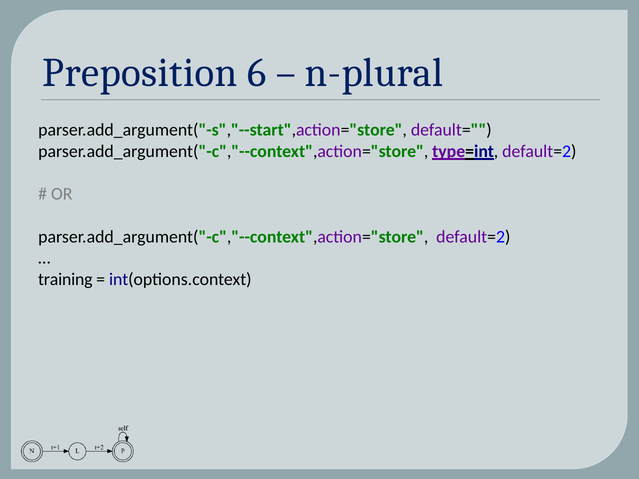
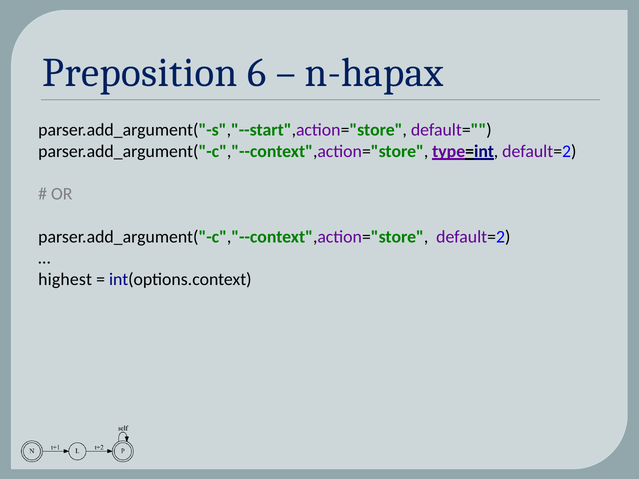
n-plural: n-plural -> n-hapax
training: training -> highest
